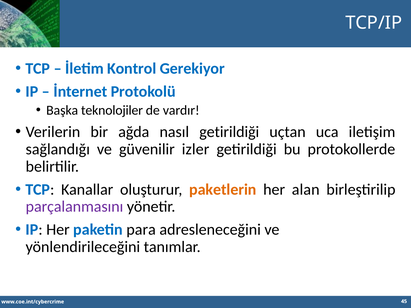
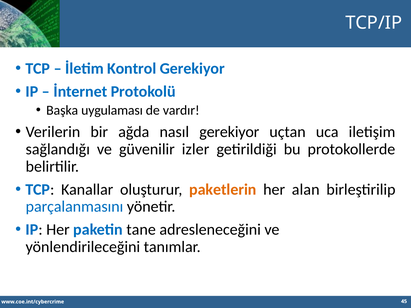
teknolojiler: teknolojiler -> uygulaması
nasıl getirildiği: getirildiği -> gerekiyor
parçalanmasını colour: purple -> blue
para: para -> tane
